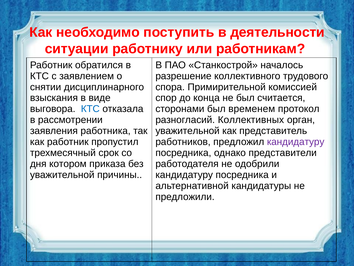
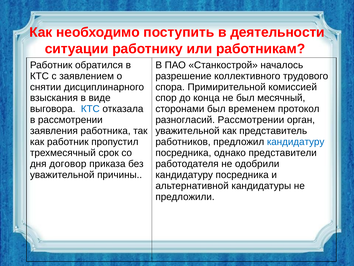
считается: считается -> месячный
разногласий Коллективных: Коллективных -> Рассмотрении
кандидатуру at (296, 142) colour: purple -> blue
котором: котором -> договор
